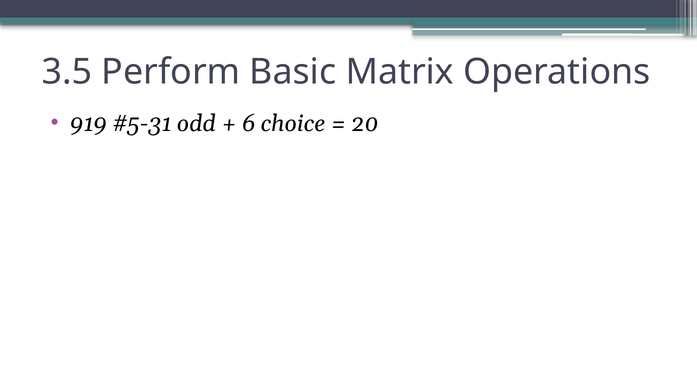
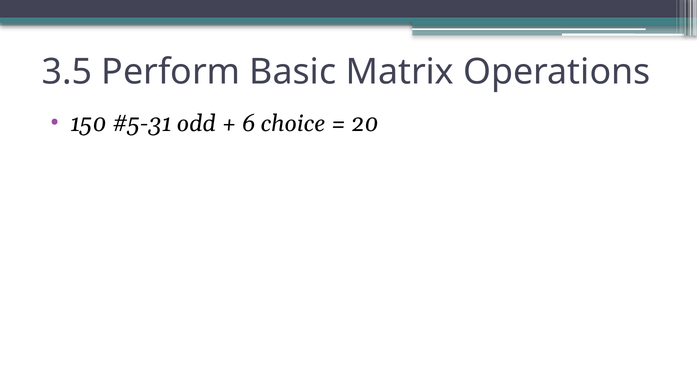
919: 919 -> 150
